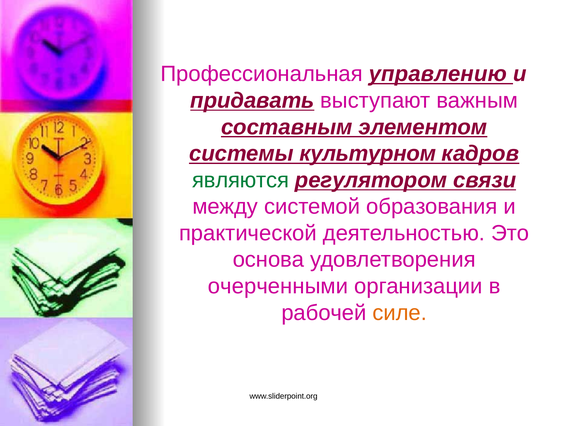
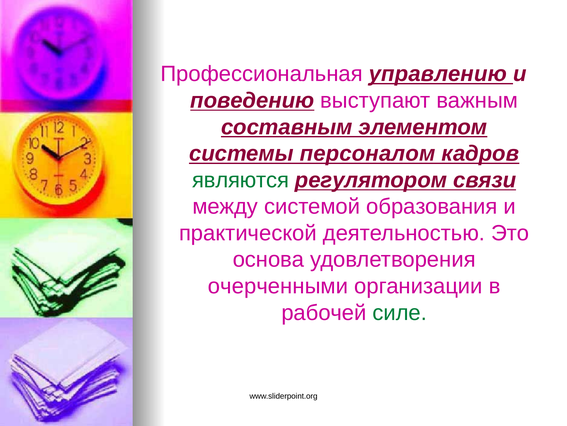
придавать: придавать -> поведению
культурном: культурном -> персоналом
силе colour: orange -> green
